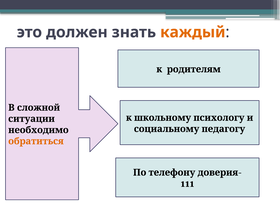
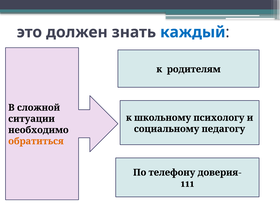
каждый colour: orange -> blue
